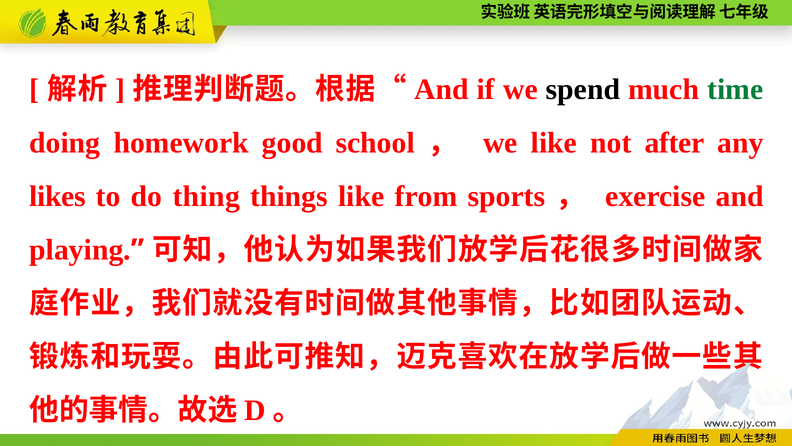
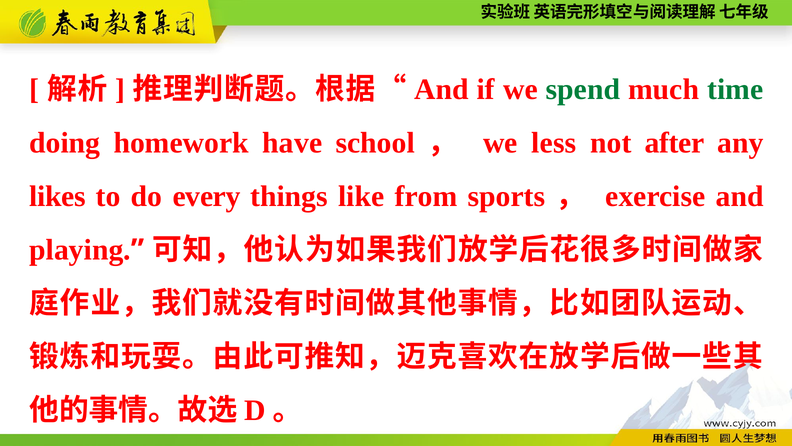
spend colour: black -> green
good: good -> have
we like: like -> less
thing: thing -> every
